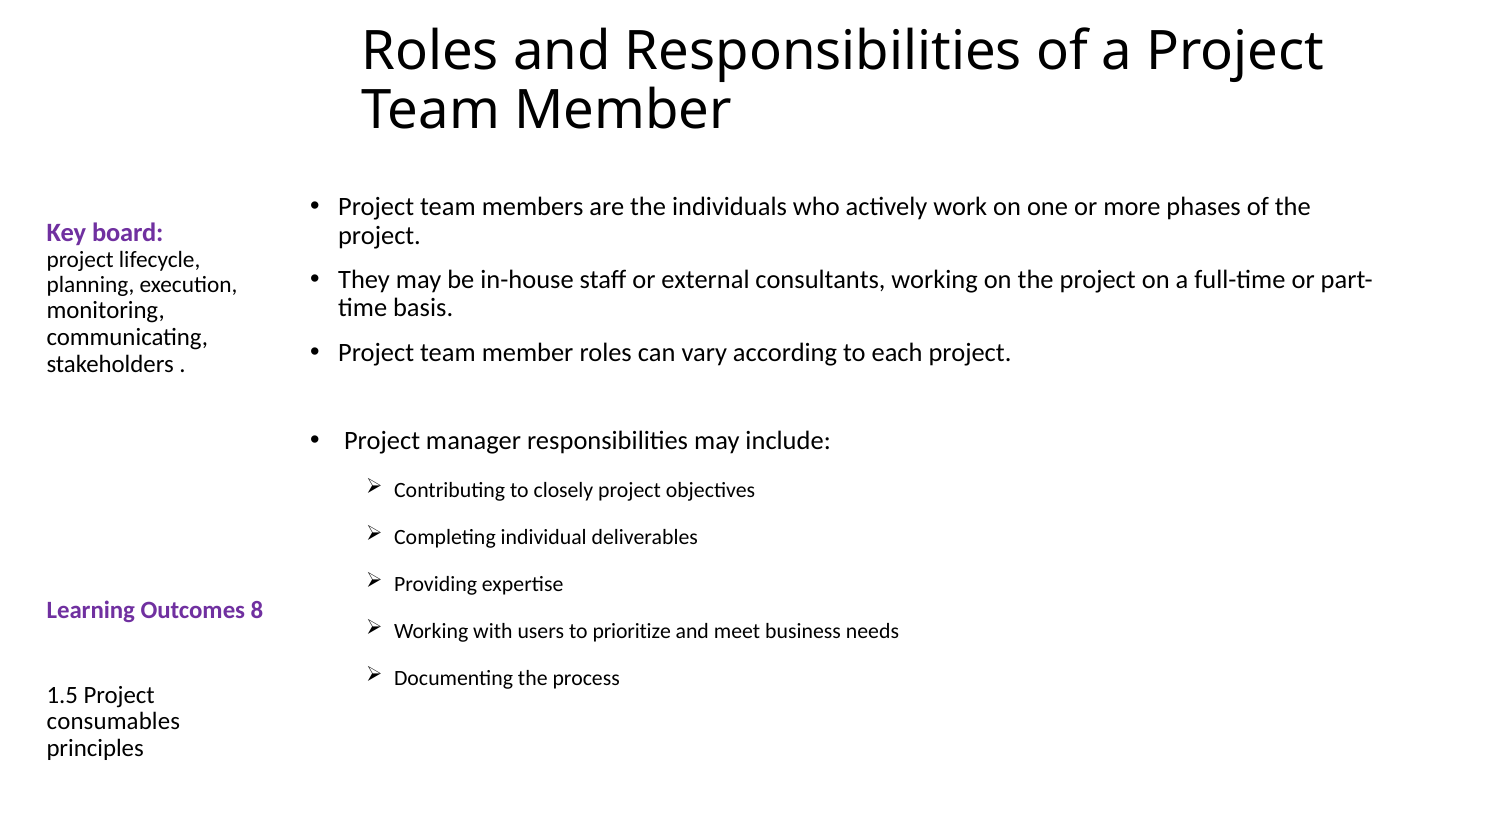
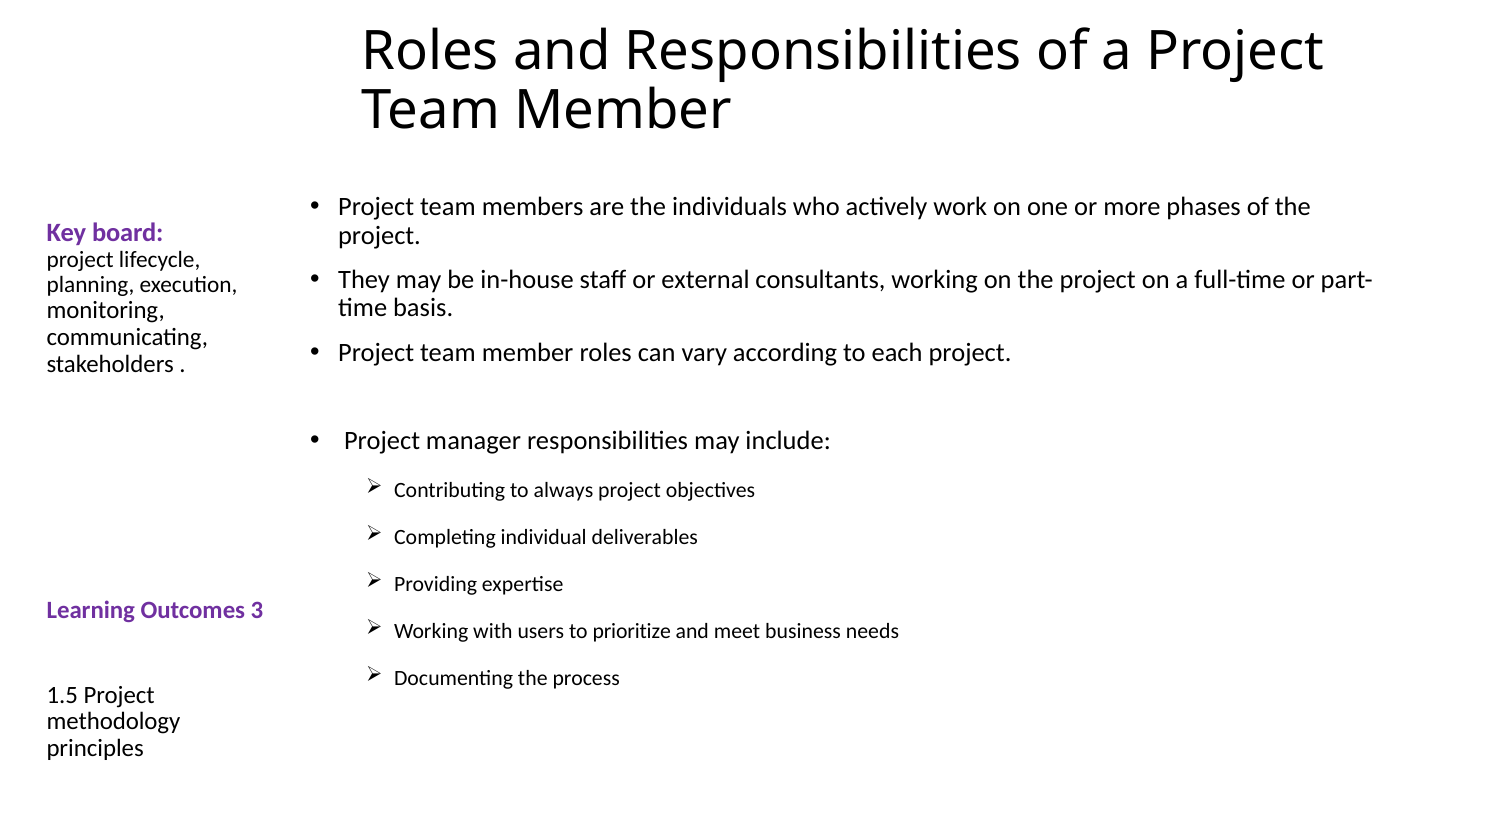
closely: closely -> always
8: 8 -> 3
consumables: consumables -> methodology
